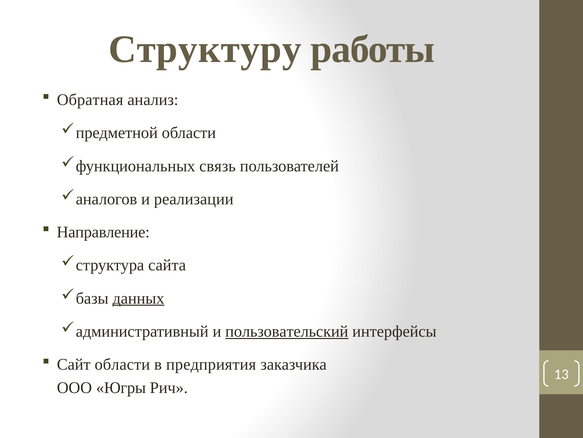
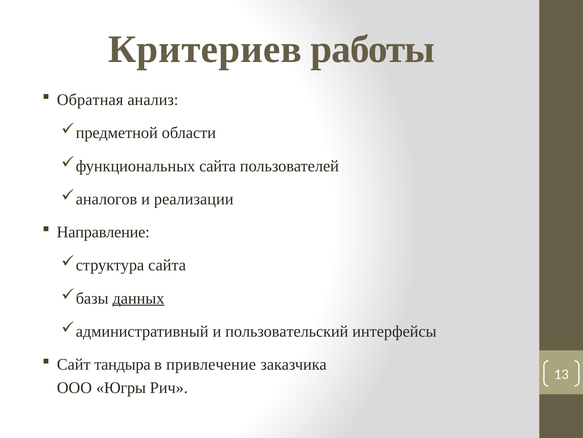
Структуру: Структуру -> Критериев
связь at (218, 166): связь -> сайта
пользовательский underline: present -> none
Сайт области: области -> тандыра
предприятия: предприятия -> привлечение
